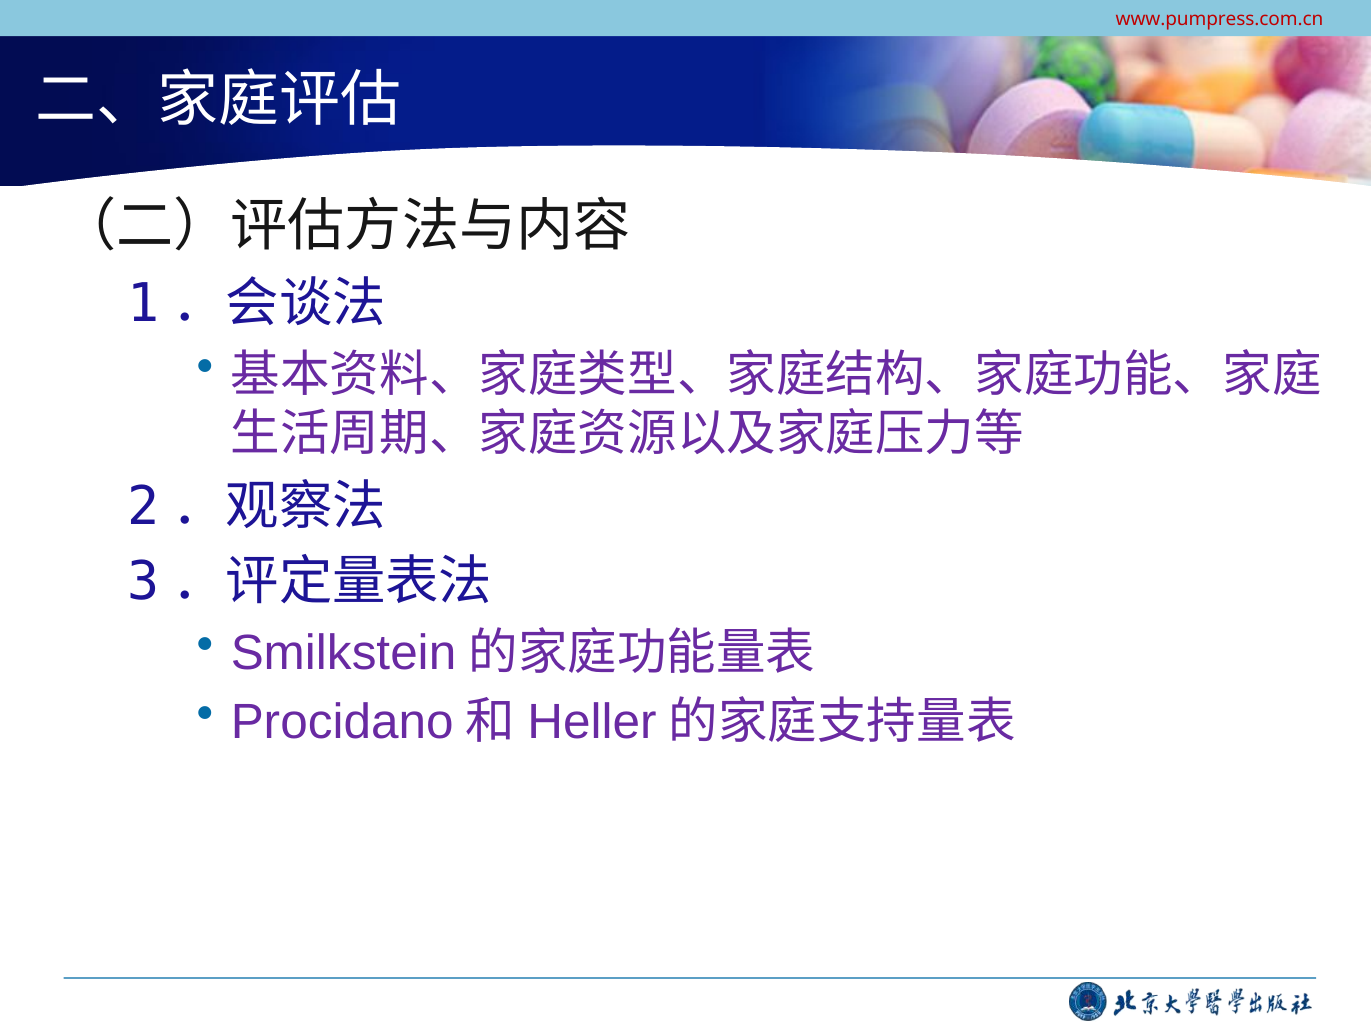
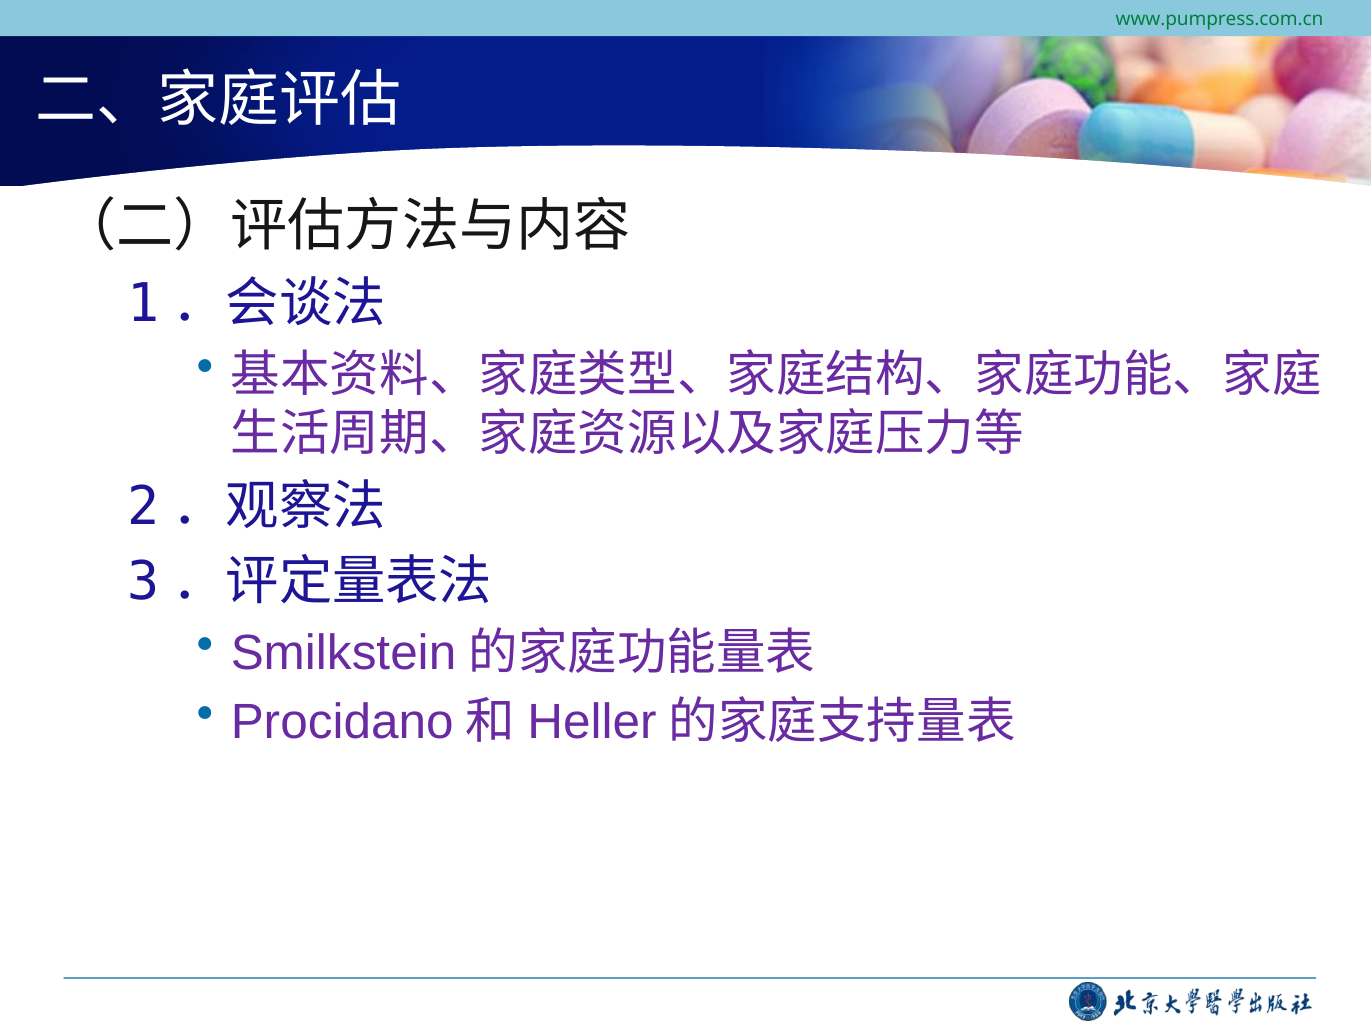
www.pumpress.com.cn colour: red -> green
